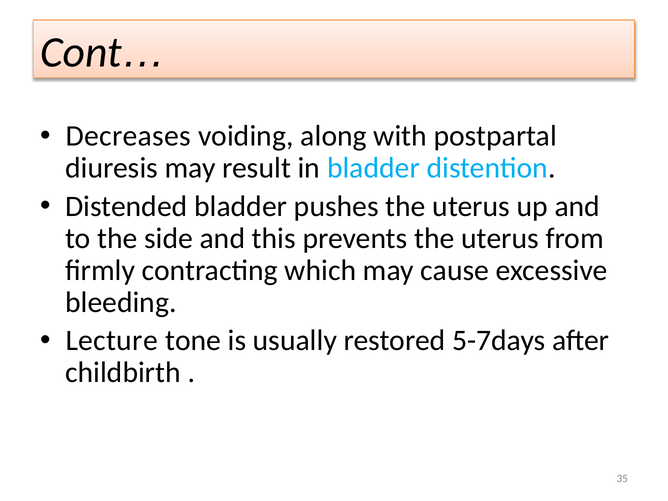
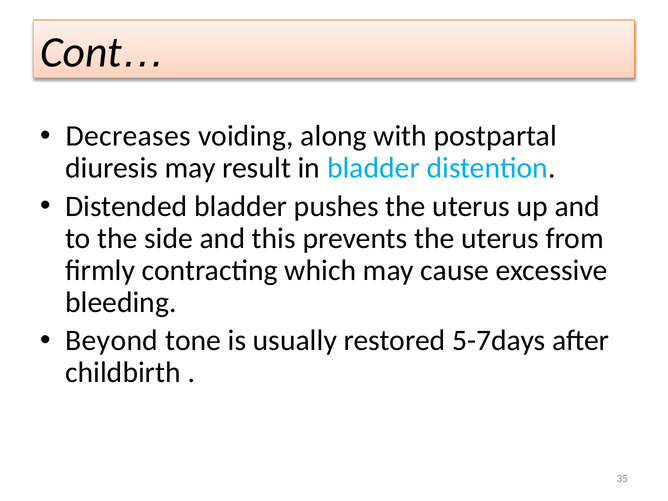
Lecture: Lecture -> Beyond
